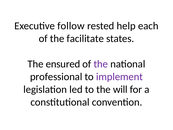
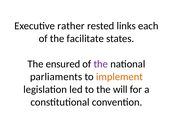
follow: follow -> rather
help: help -> links
professional: professional -> parliaments
implement colour: purple -> orange
